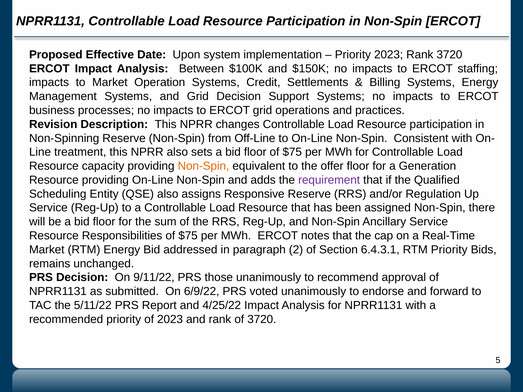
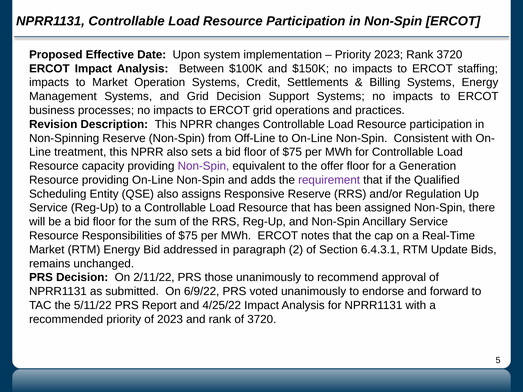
Non-Spin at (203, 166) colour: orange -> purple
RTM Priority: Priority -> Update
9/11/22: 9/11/22 -> 2/11/22
